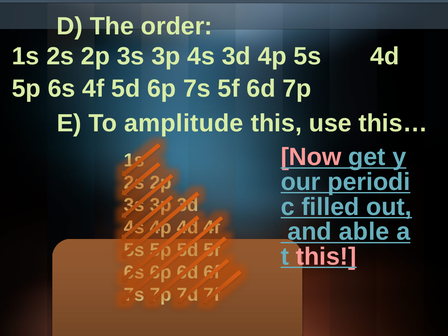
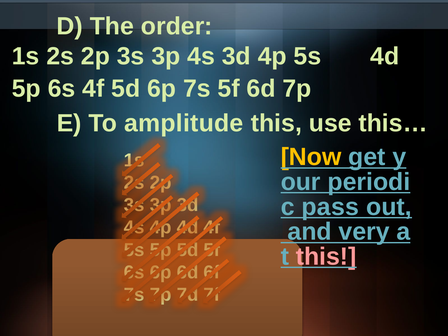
Now colour: pink -> yellow
filled: filled -> pass
able: able -> very
